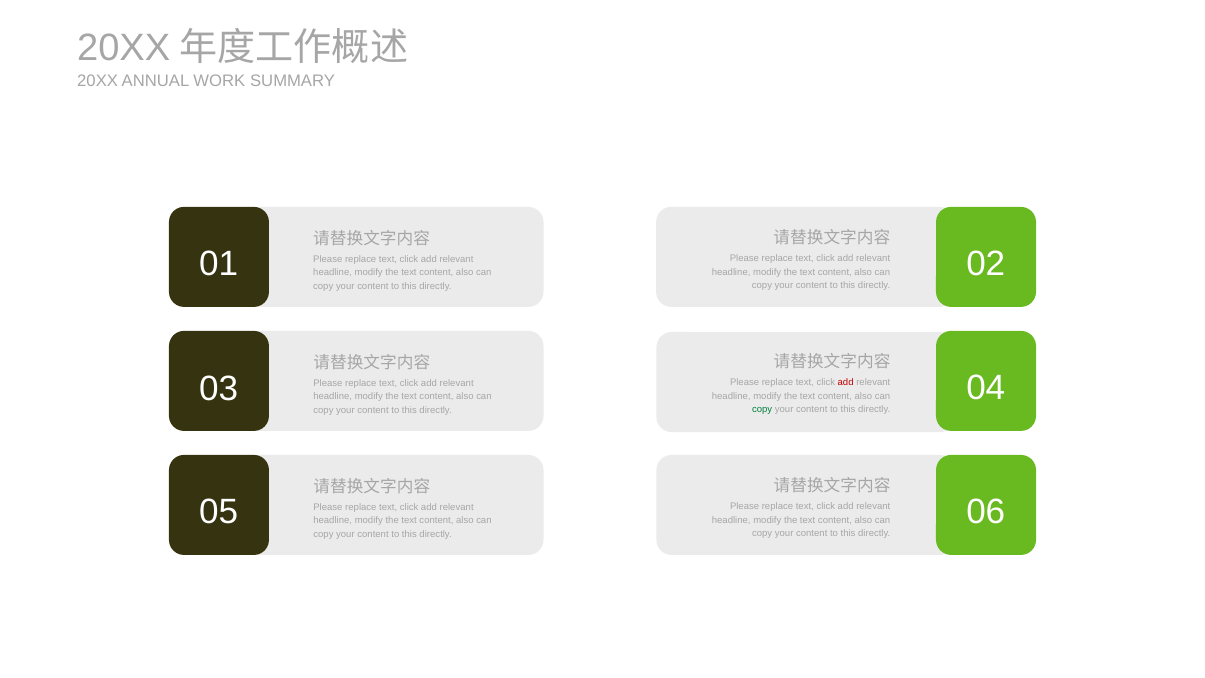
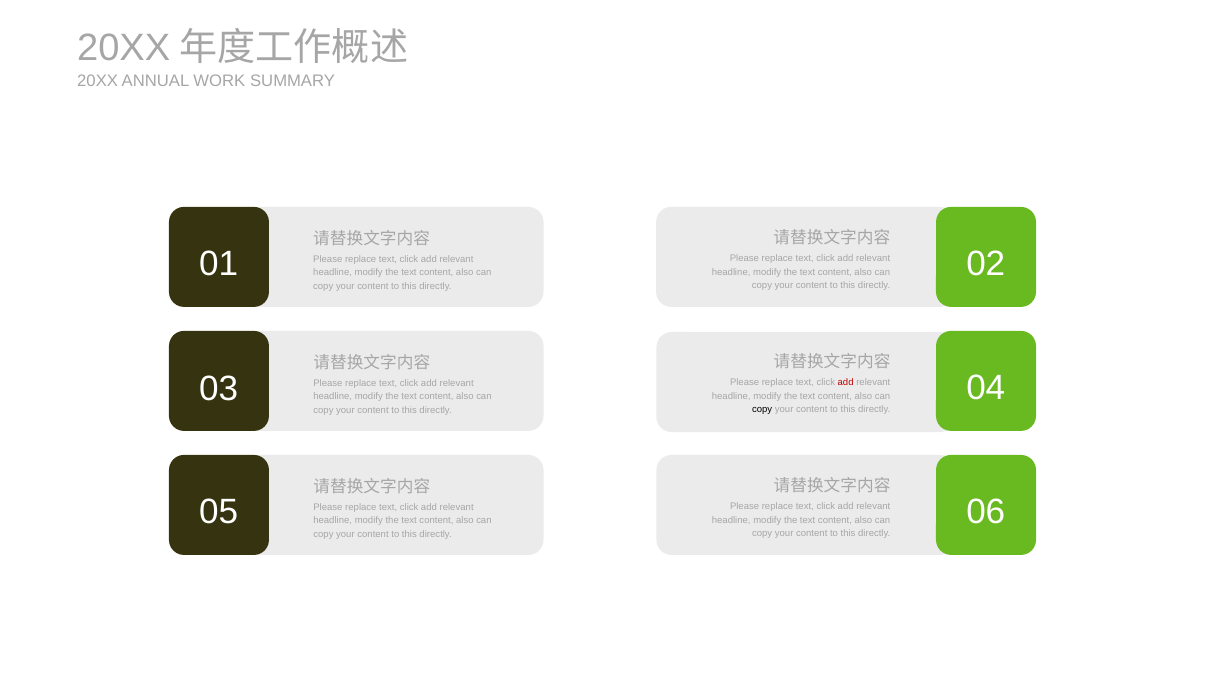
copy at (762, 410) colour: green -> black
